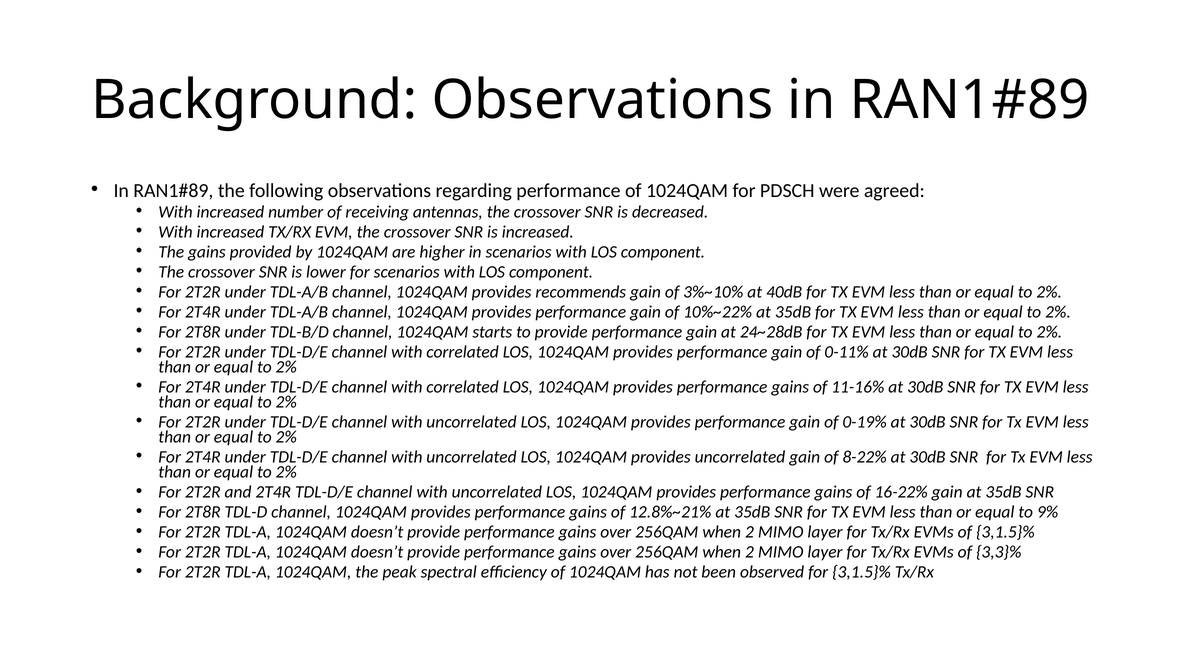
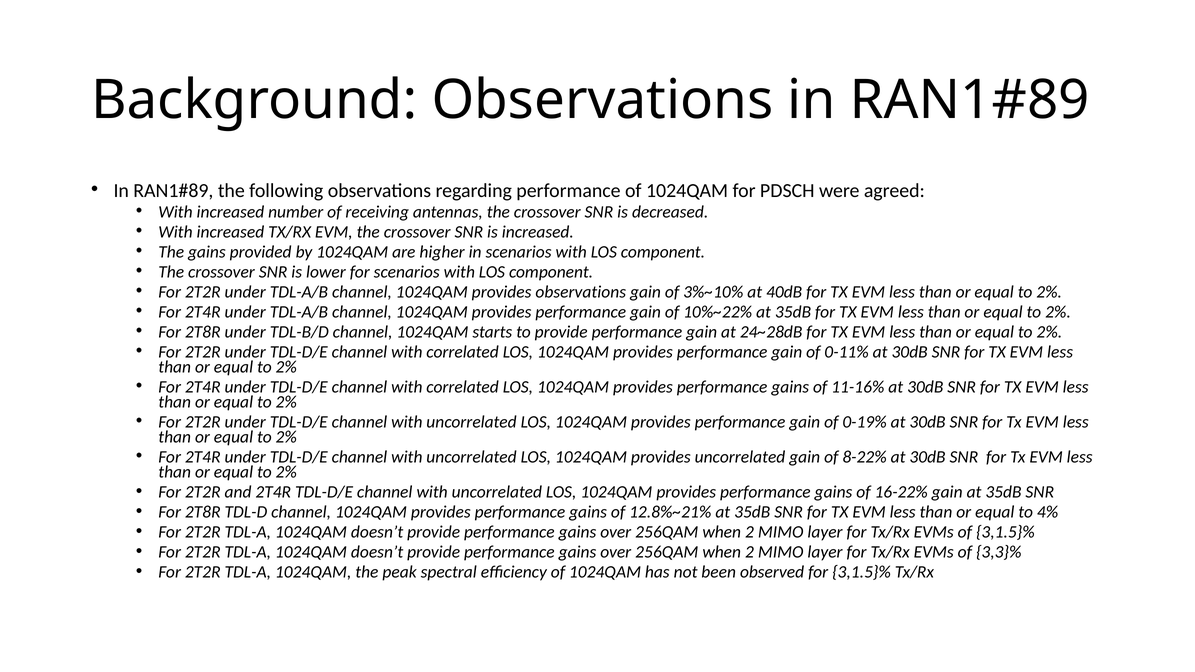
provides recommends: recommends -> observations
9%: 9% -> 4%
